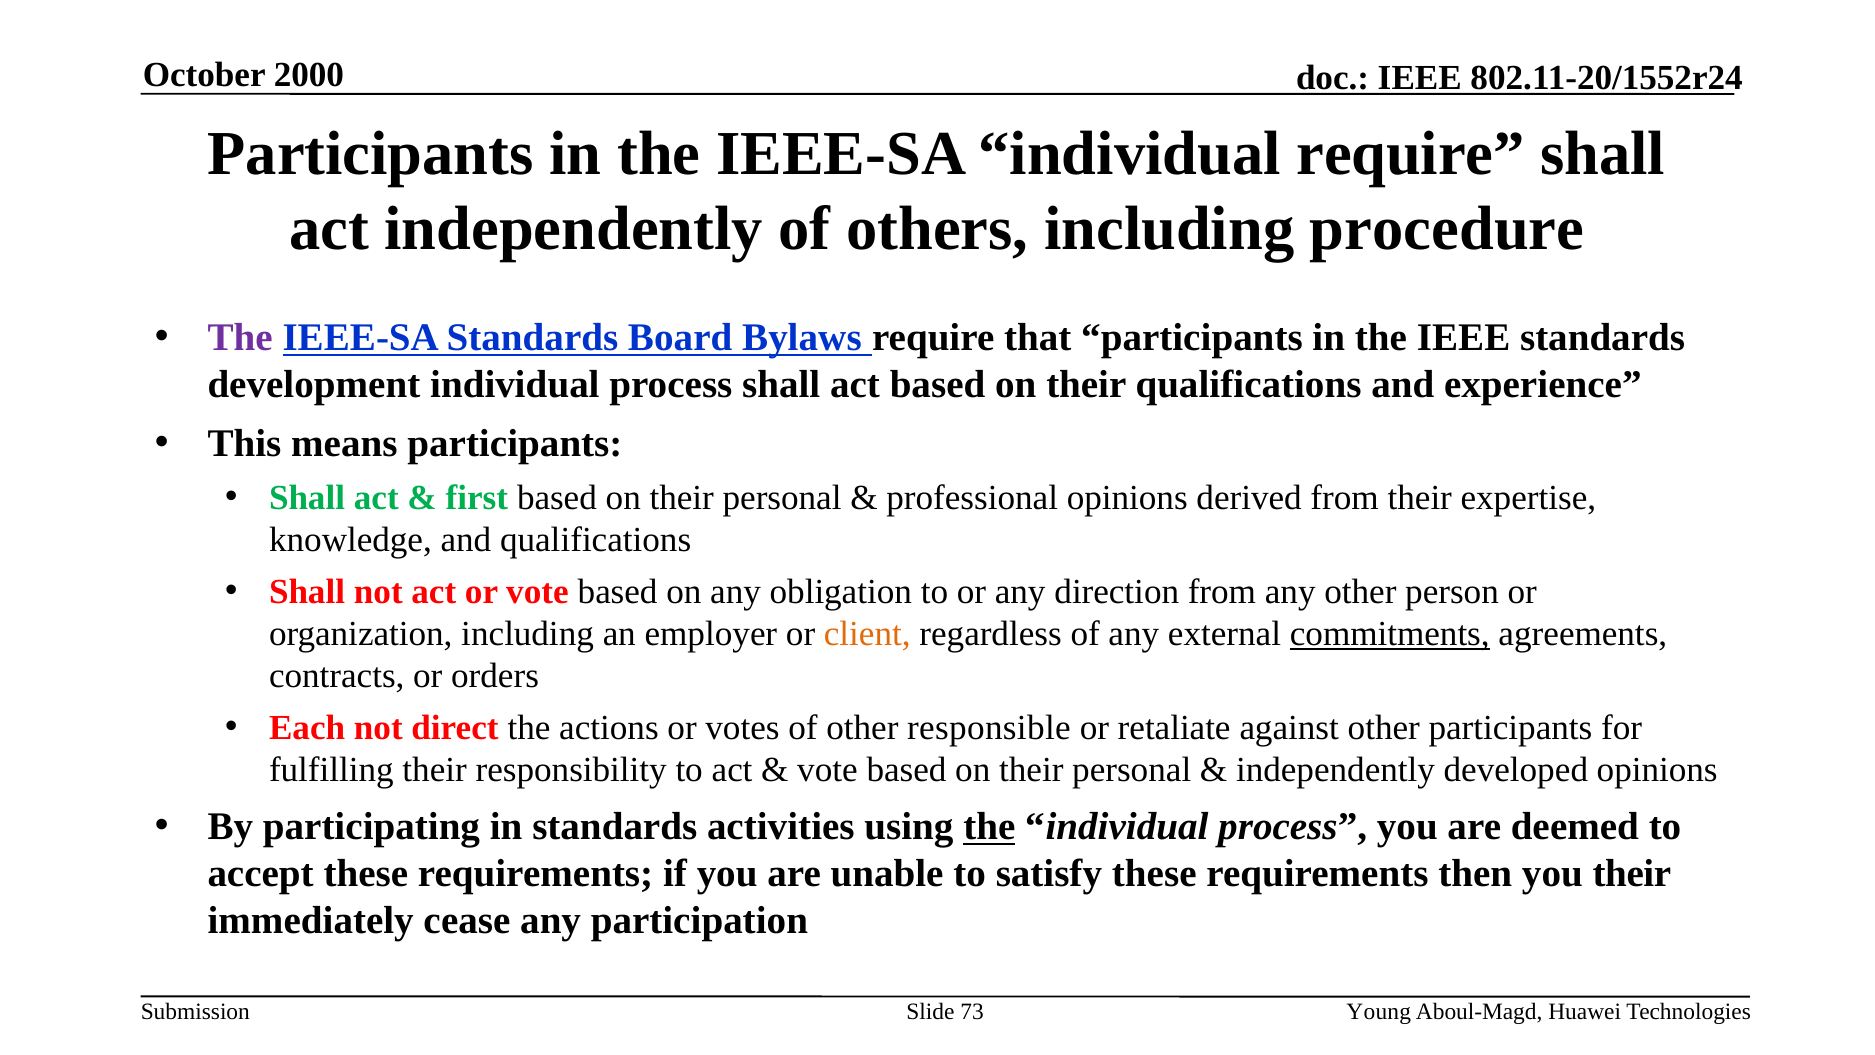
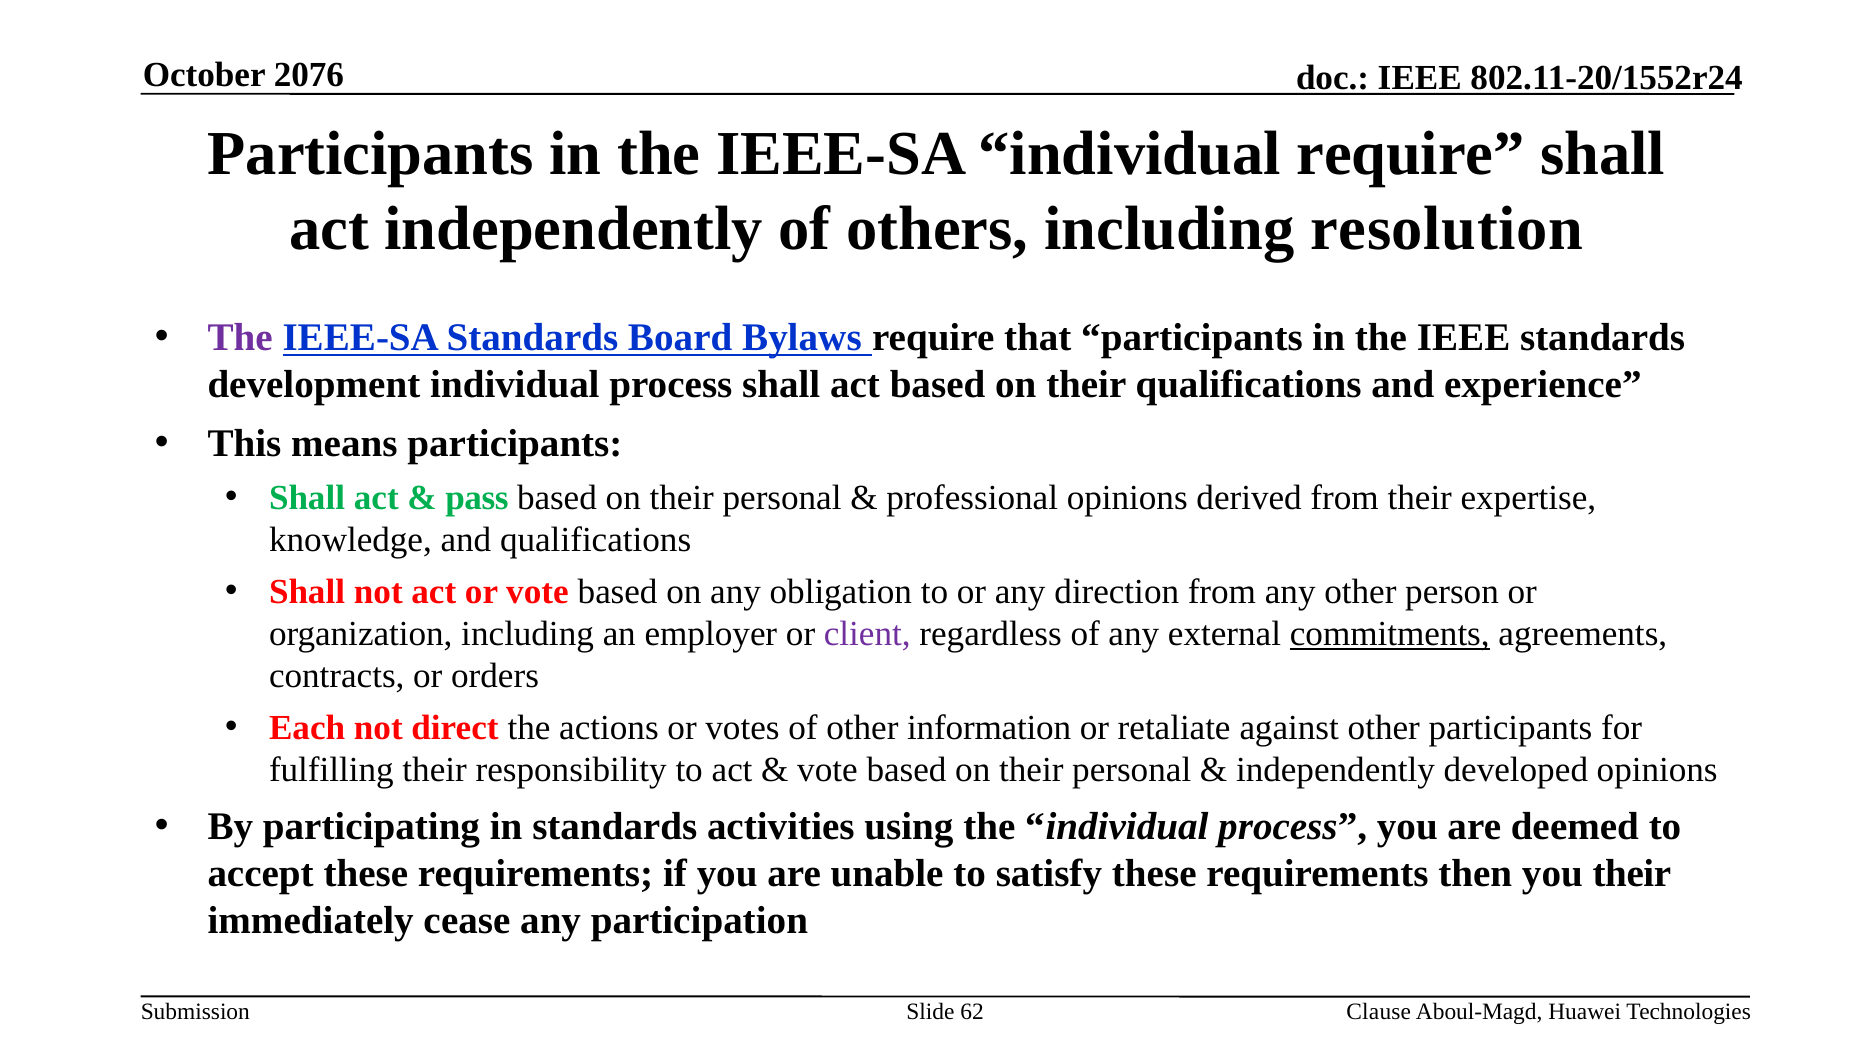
2000: 2000 -> 2076
procedure: procedure -> resolution
first: first -> pass
client colour: orange -> purple
responsible: responsible -> information
the at (989, 827) underline: present -> none
73: 73 -> 62
Young: Young -> Clause
